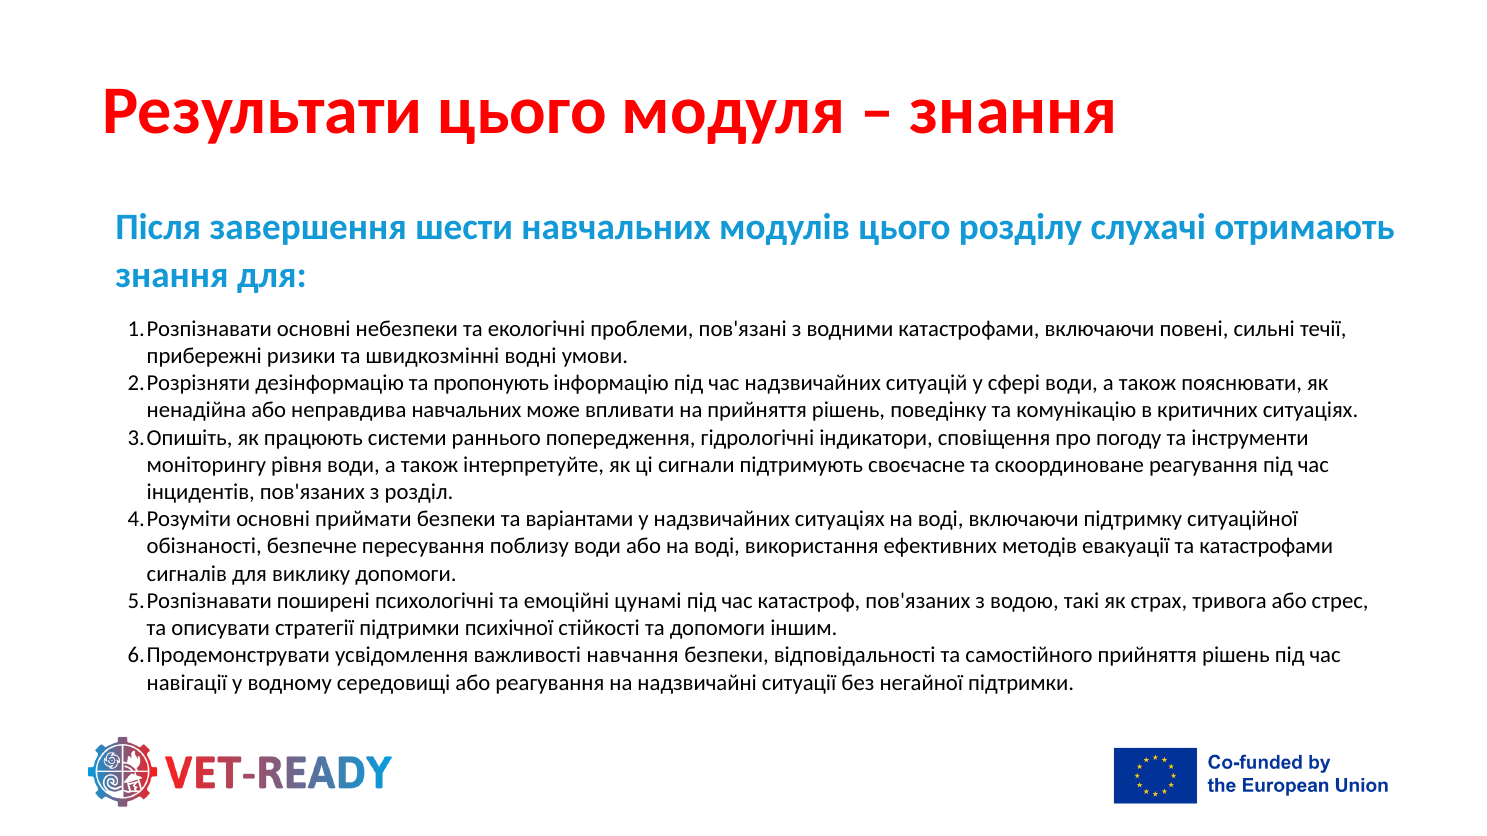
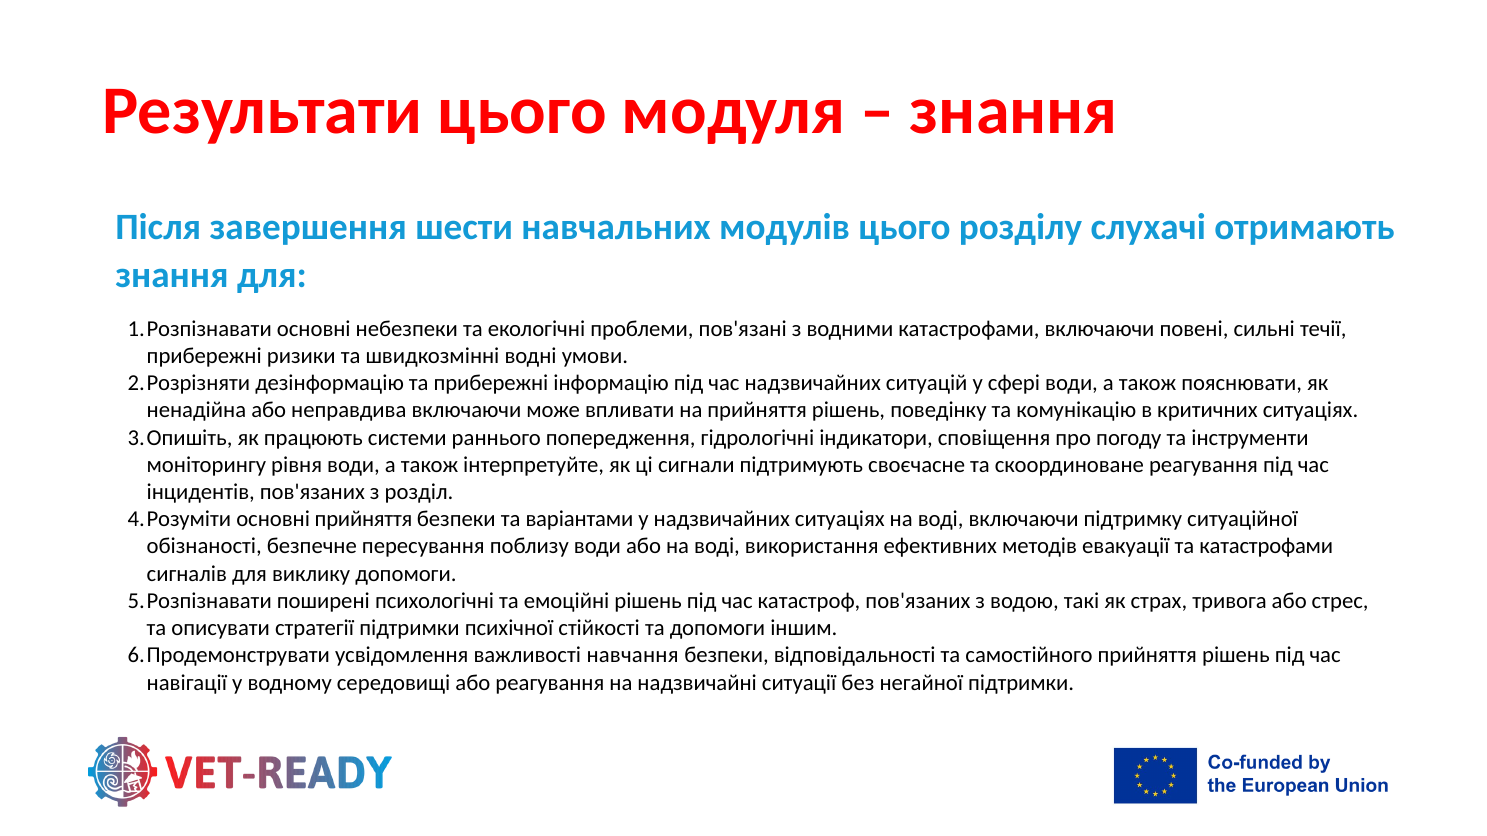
та пропонують: пропонують -> прибережні
неправдива навчальних: навчальних -> включаючи
основні приймати: приймати -> прийняття
емоційні цунамі: цунамі -> рішень
